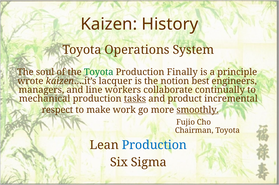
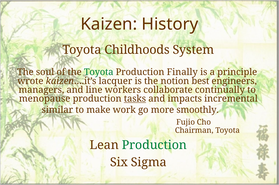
Operations: Operations -> Childhoods
mechanical: mechanical -> menopause
product: product -> impacts
respect: respect -> similar
smoothly underline: present -> none
Production at (154, 145) colour: blue -> green
